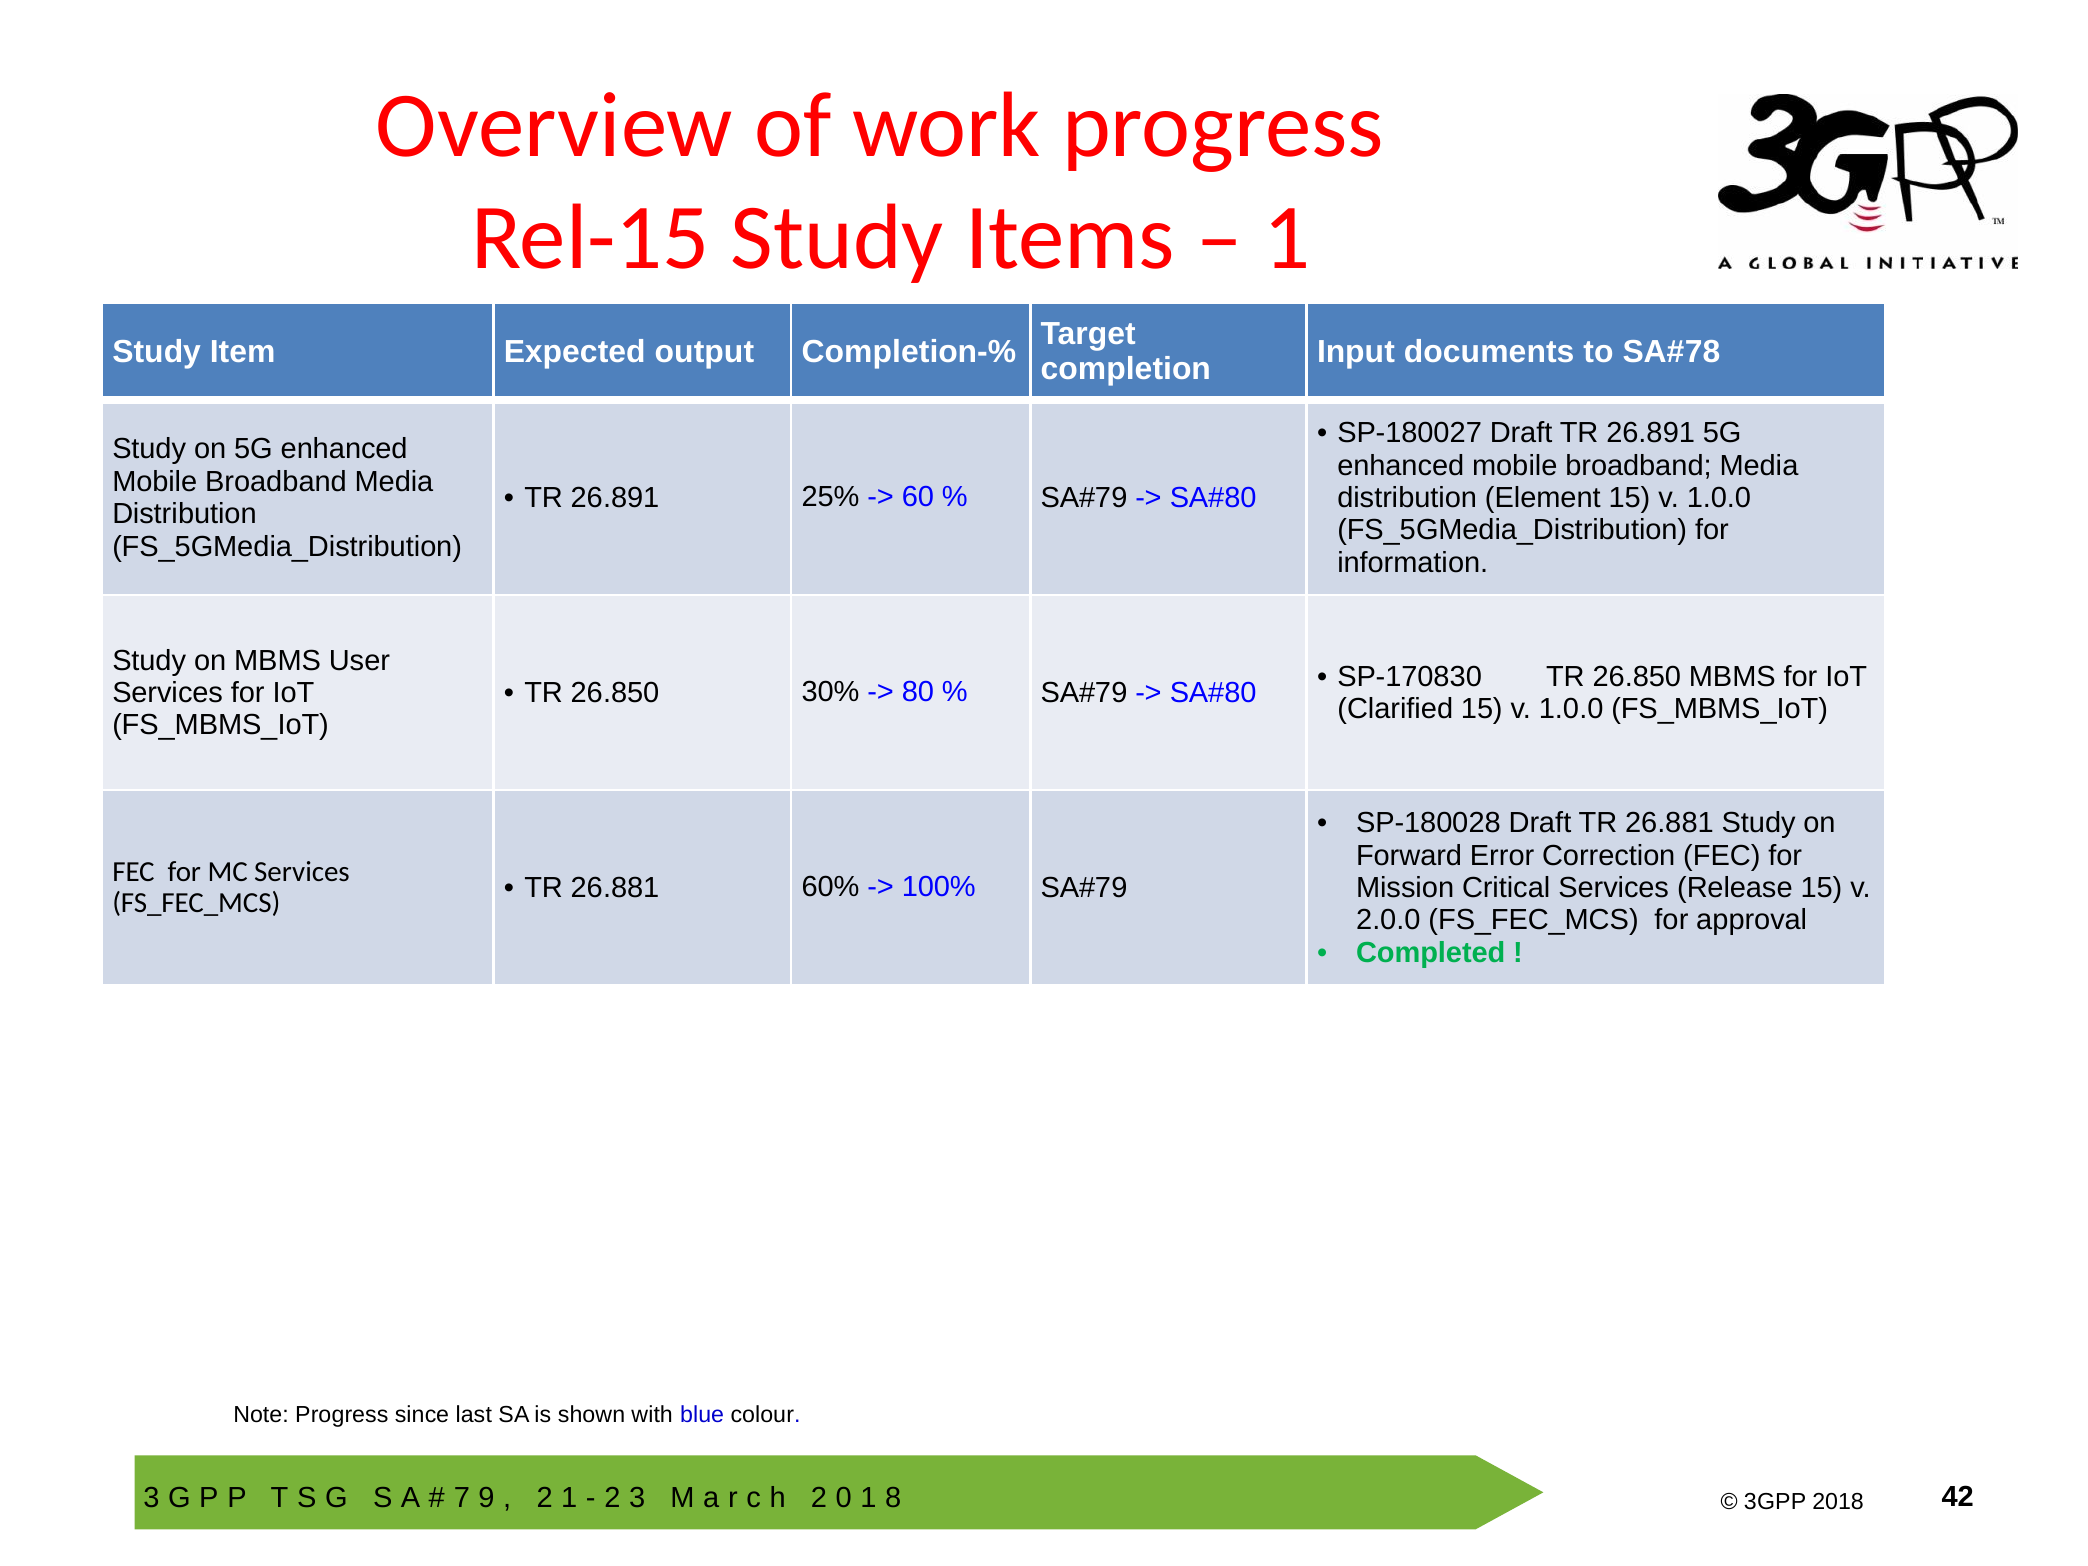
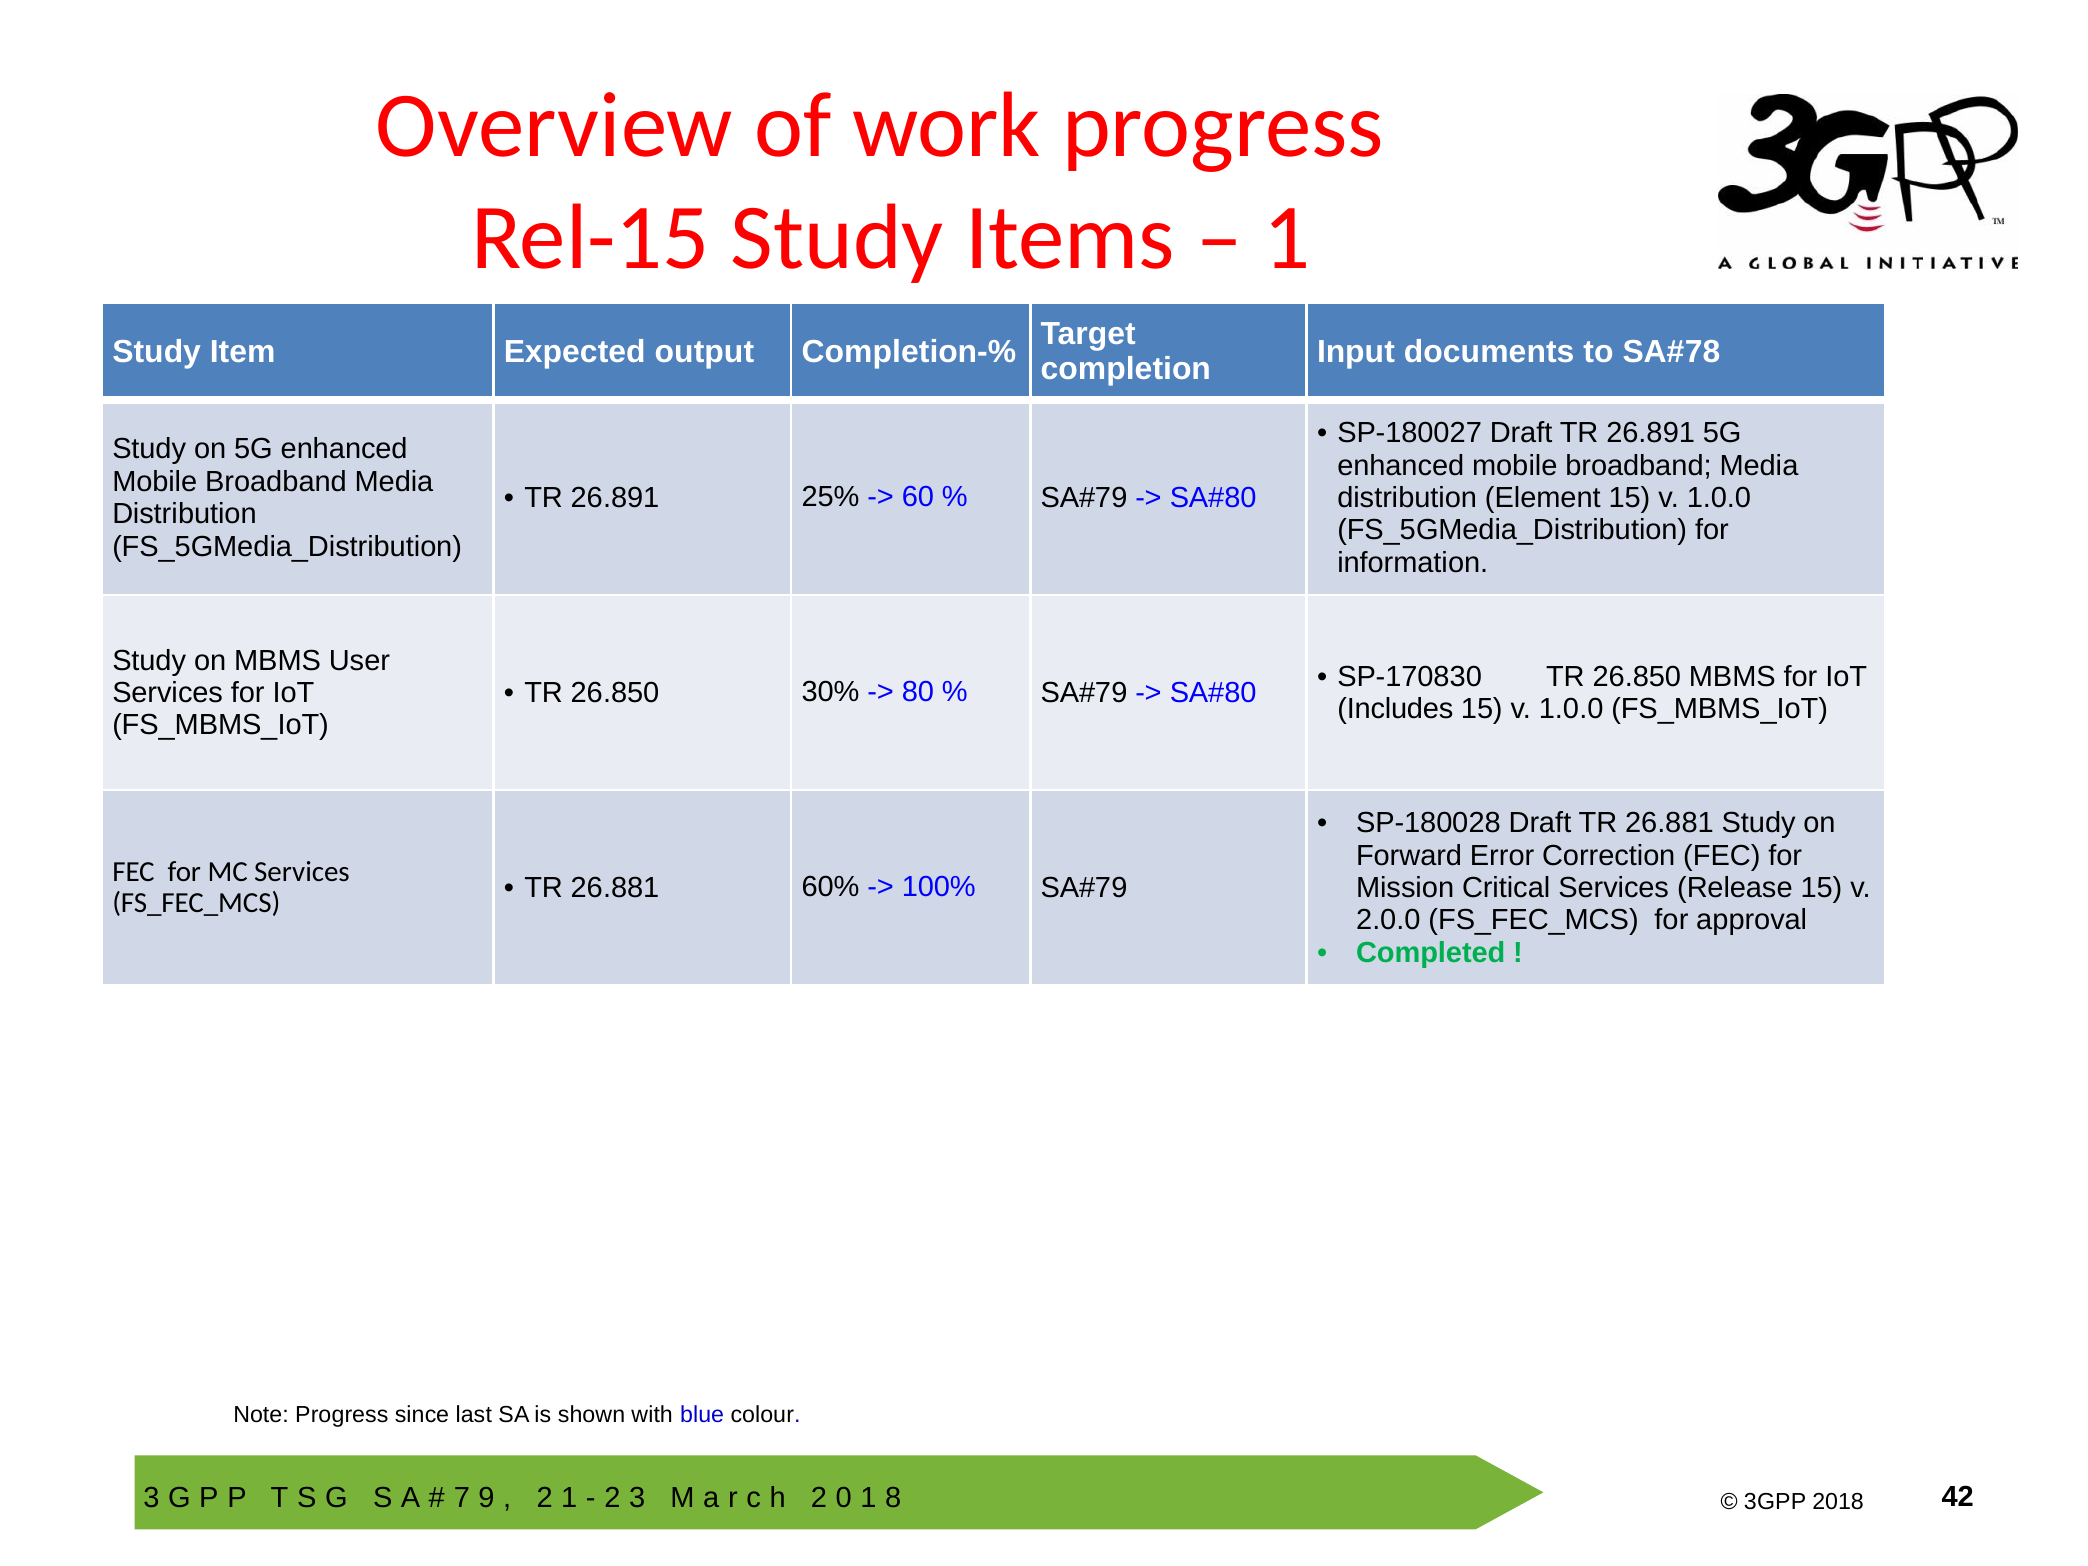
Clarified: Clarified -> Includes
